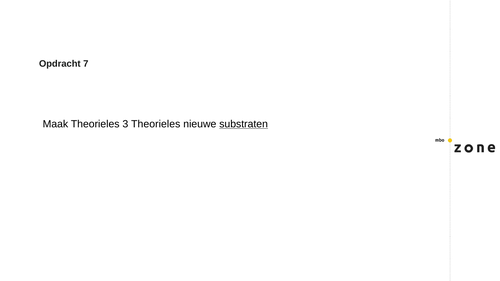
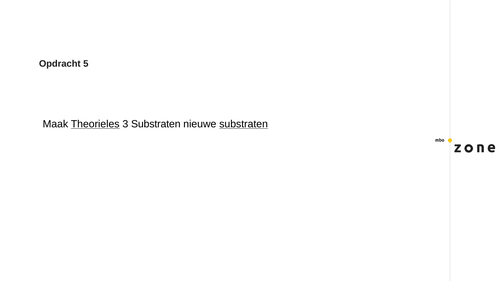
7: 7 -> 5
Theorieles at (95, 124) underline: none -> present
3 Theorieles: Theorieles -> Substraten
